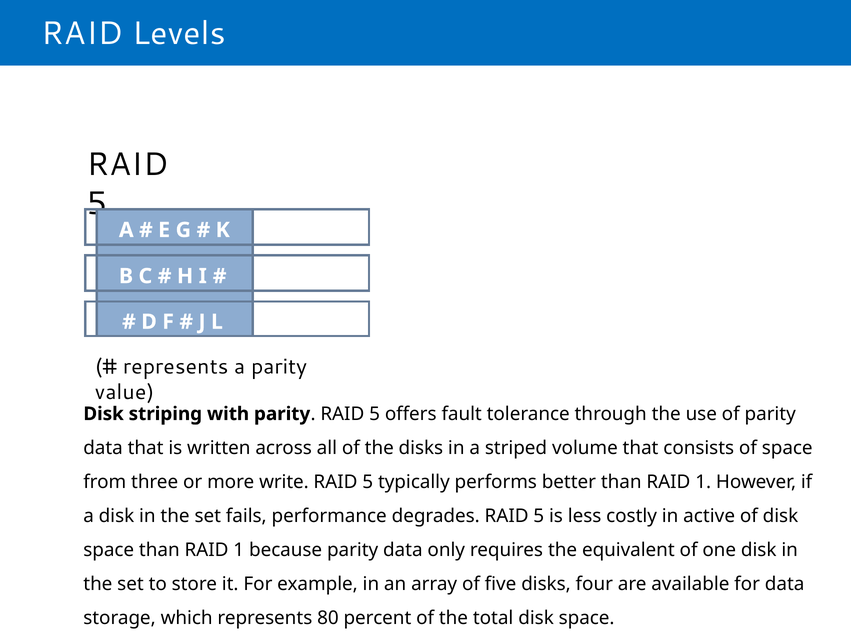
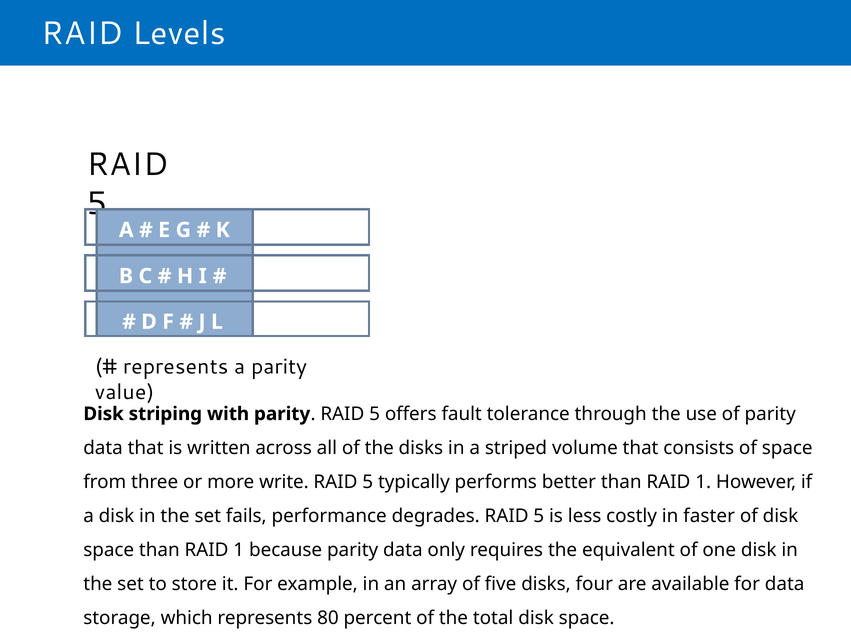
active: active -> faster
